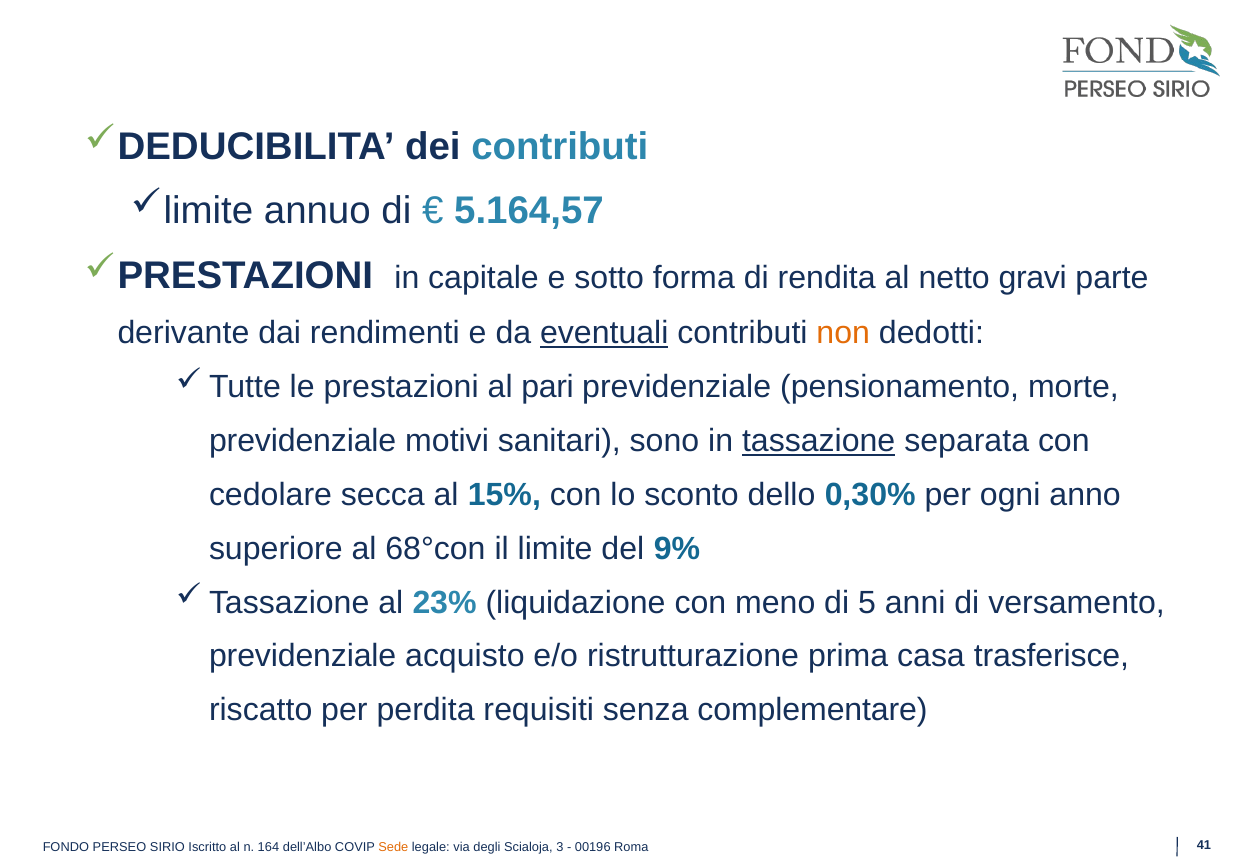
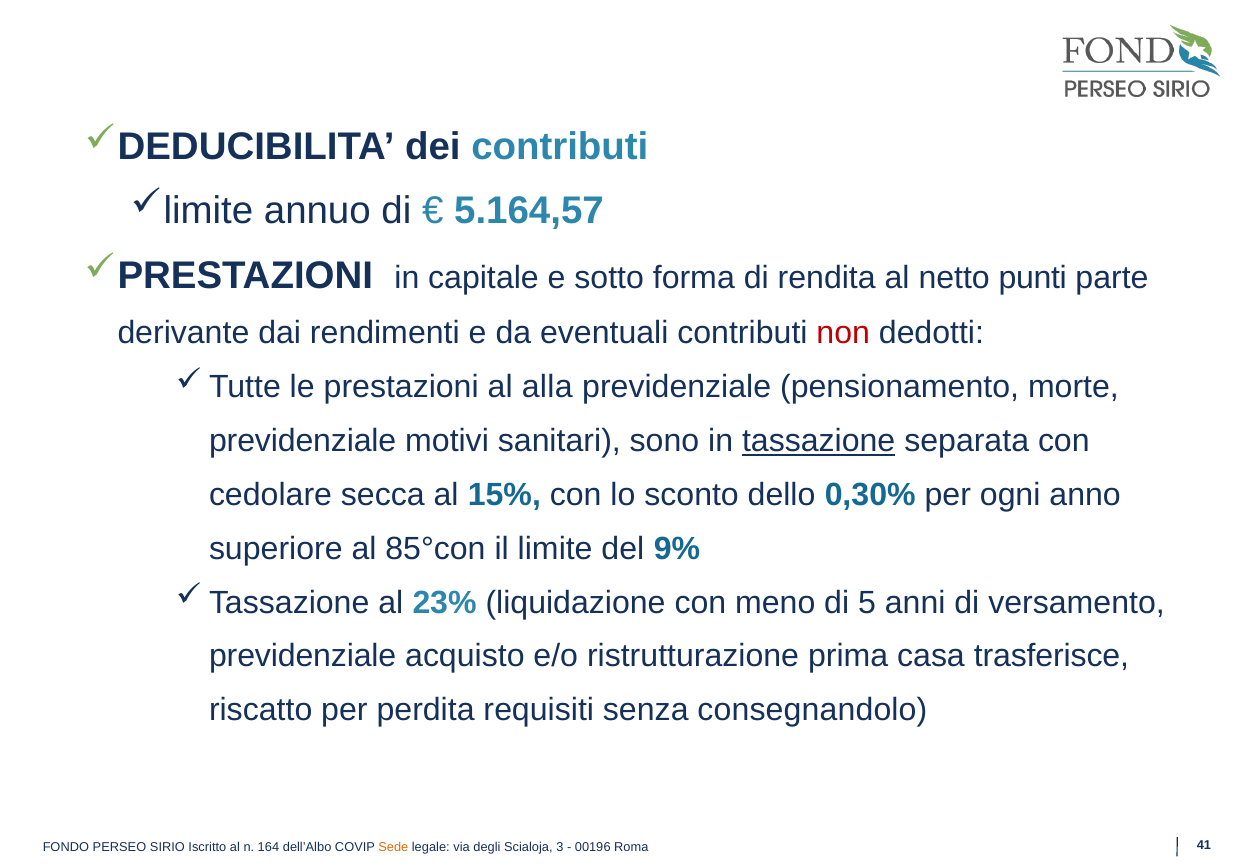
gravi: gravi -> punti
eventuali underline: present -> none
non colour: orange -> red
pari: pari -> alla
68°con: 68°con -> 85°con
complementare: complementare -> consegnandolo
